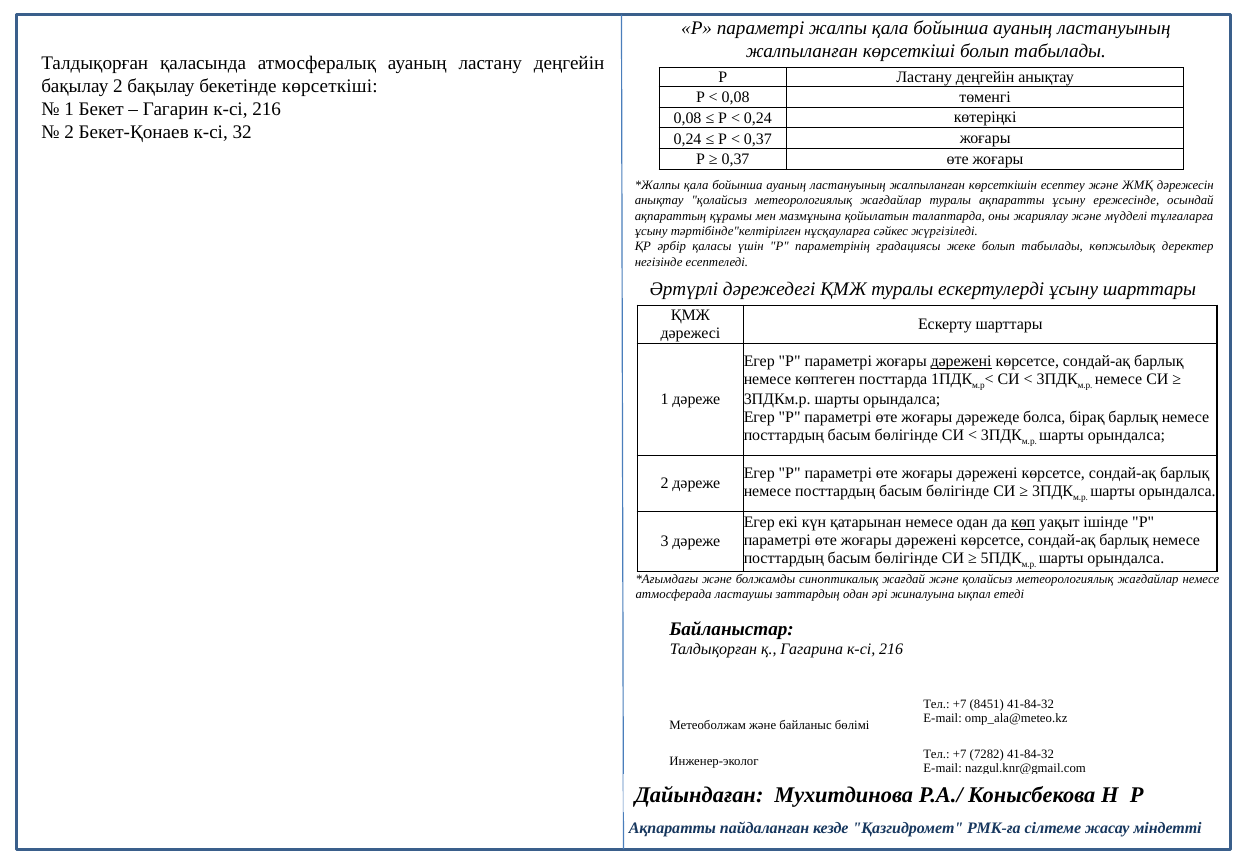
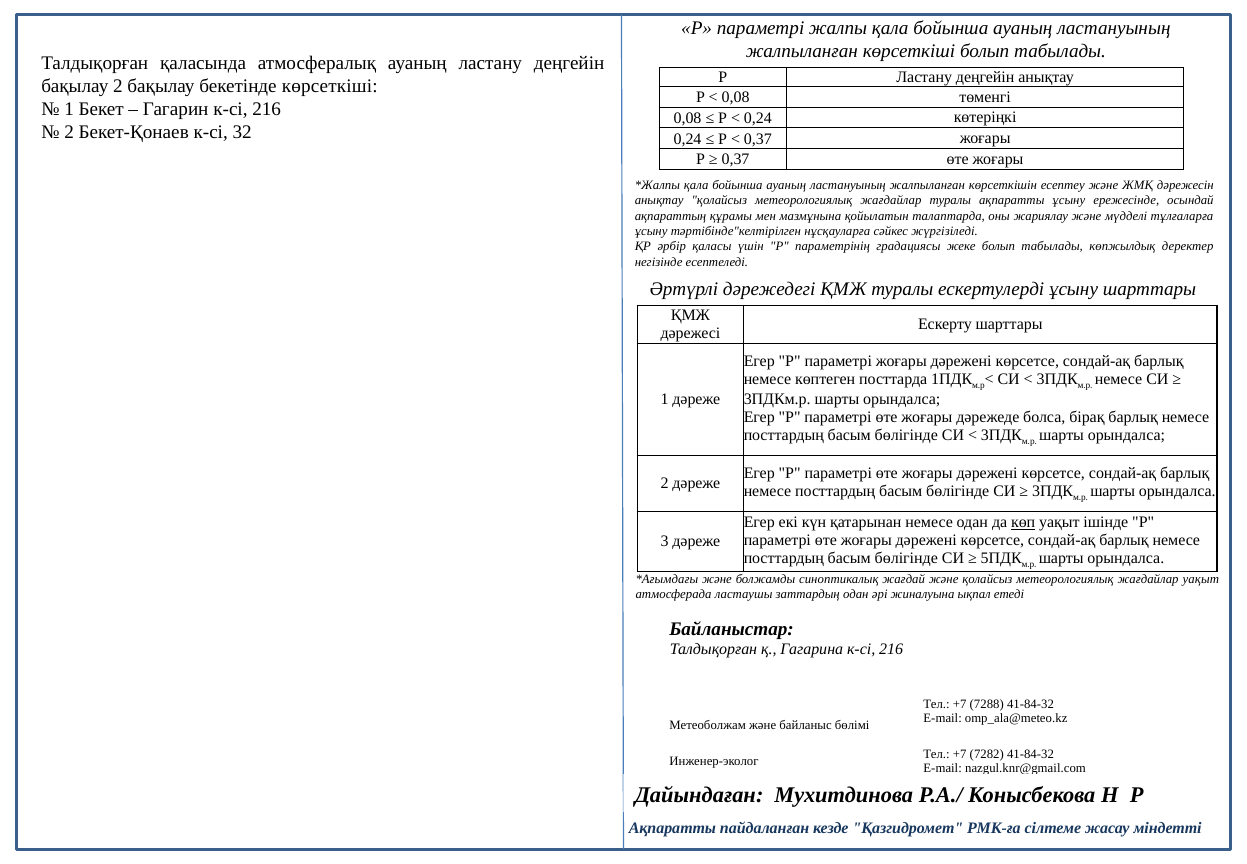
дәрежені at (961, 361) underline: present -> none
жағдайлар немесе: немесе -> уақыт
8451: 8451 -> 7288
